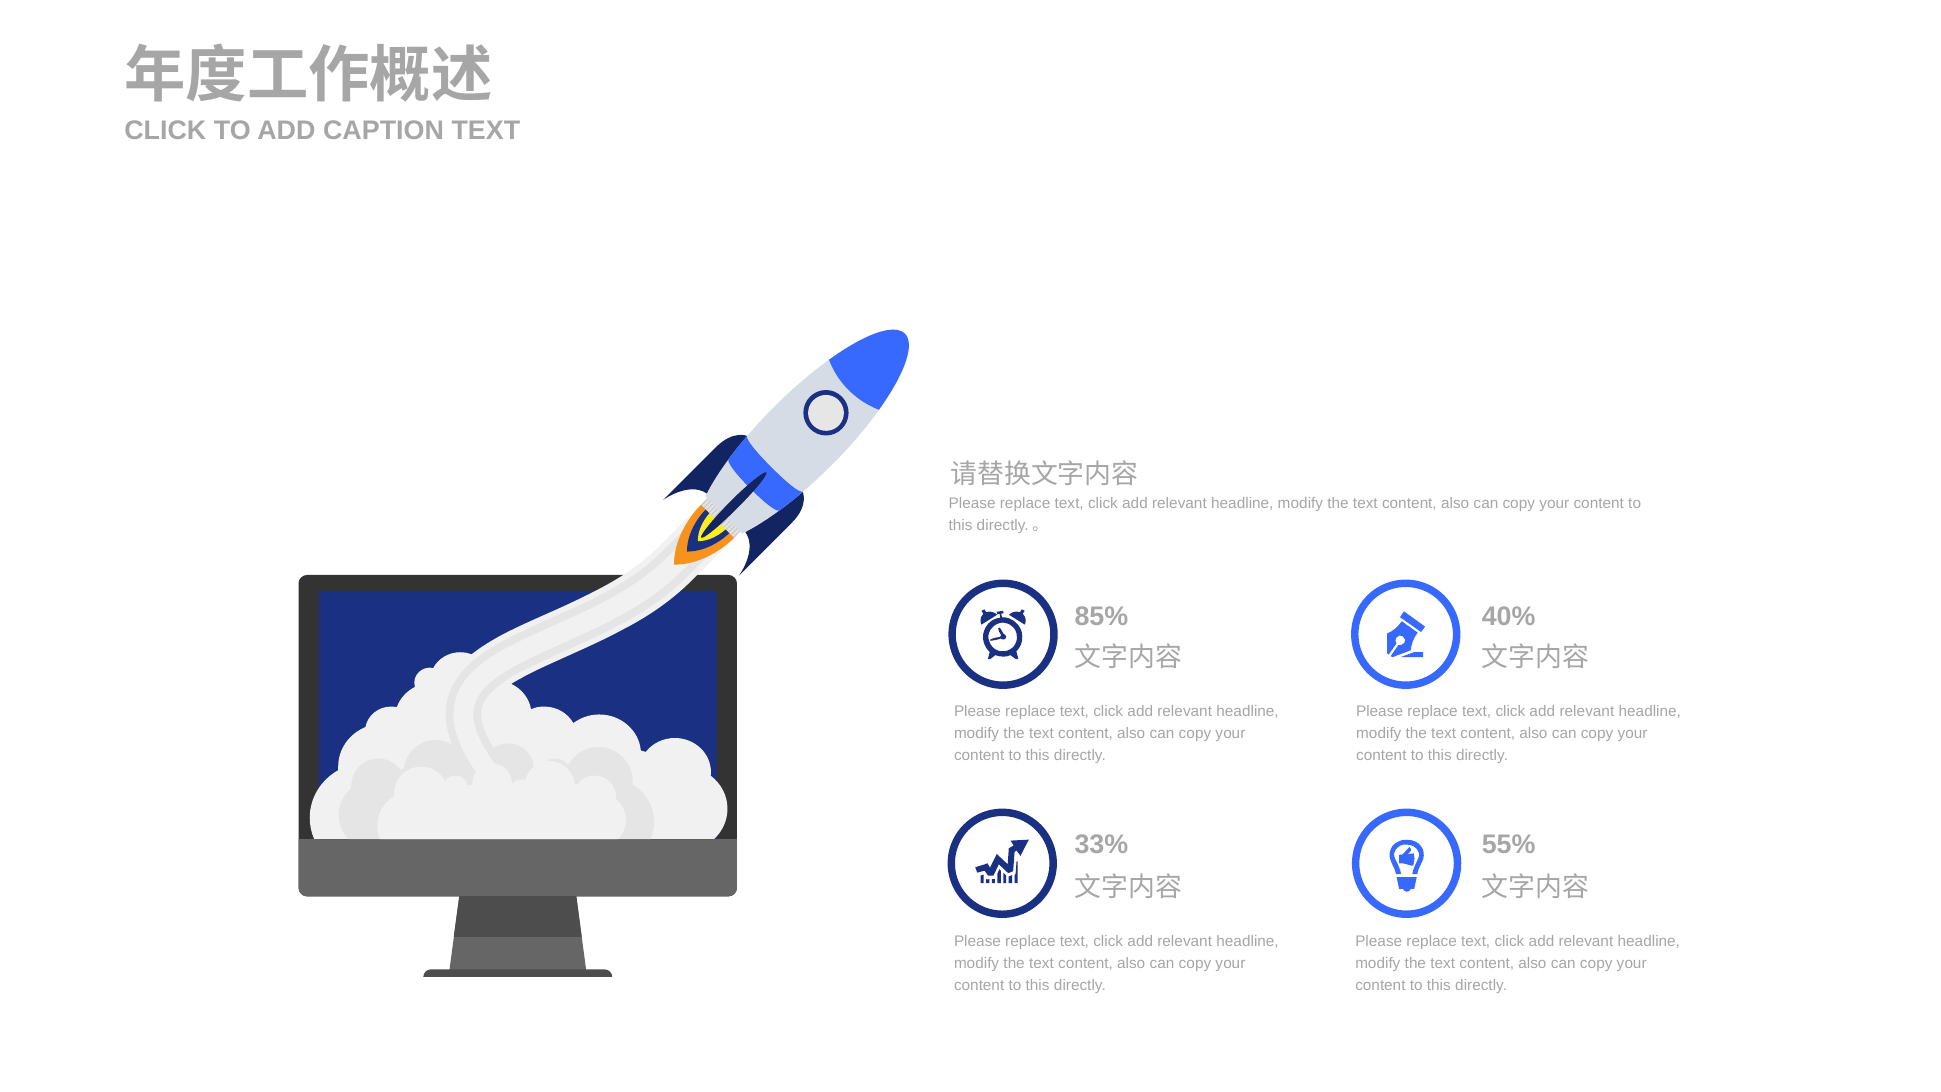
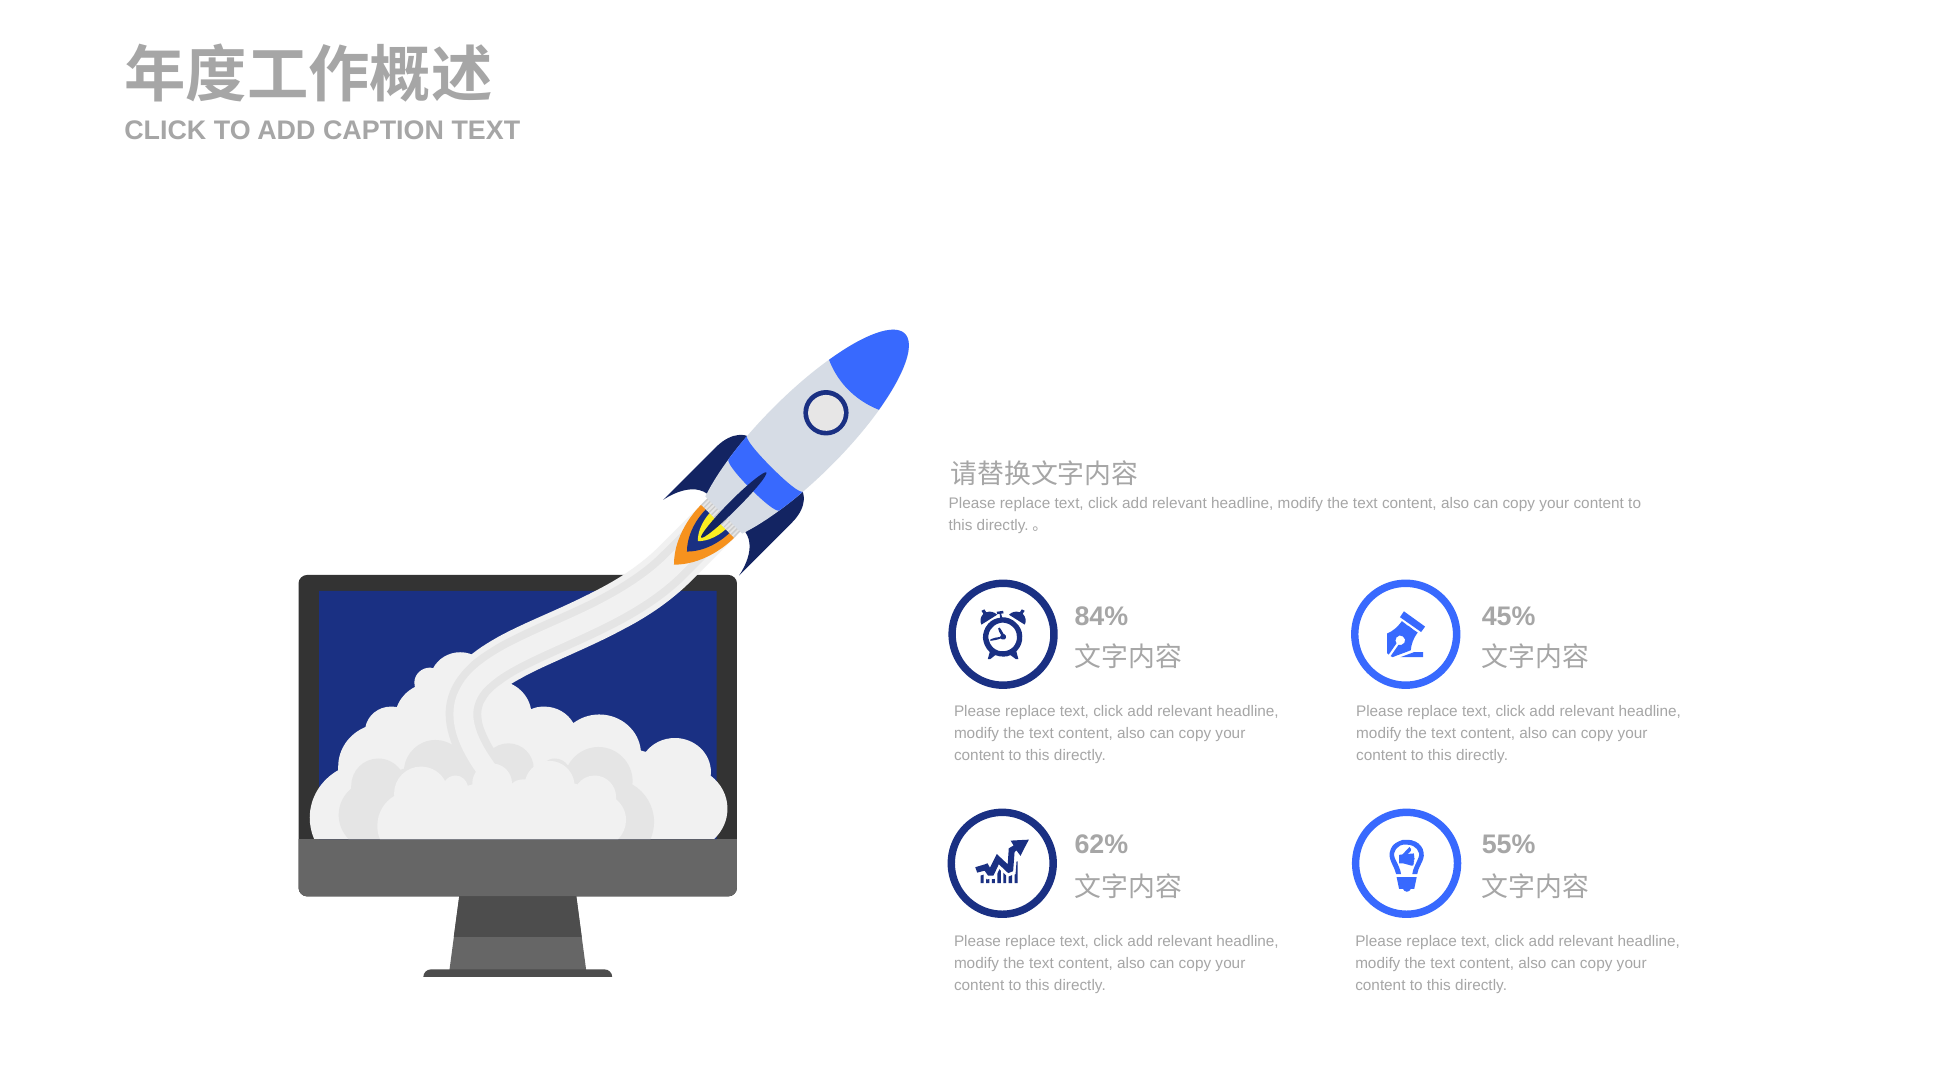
85%: 85% -> 84%
40%: 40% -> 45%
33%: 33% -> 62%
